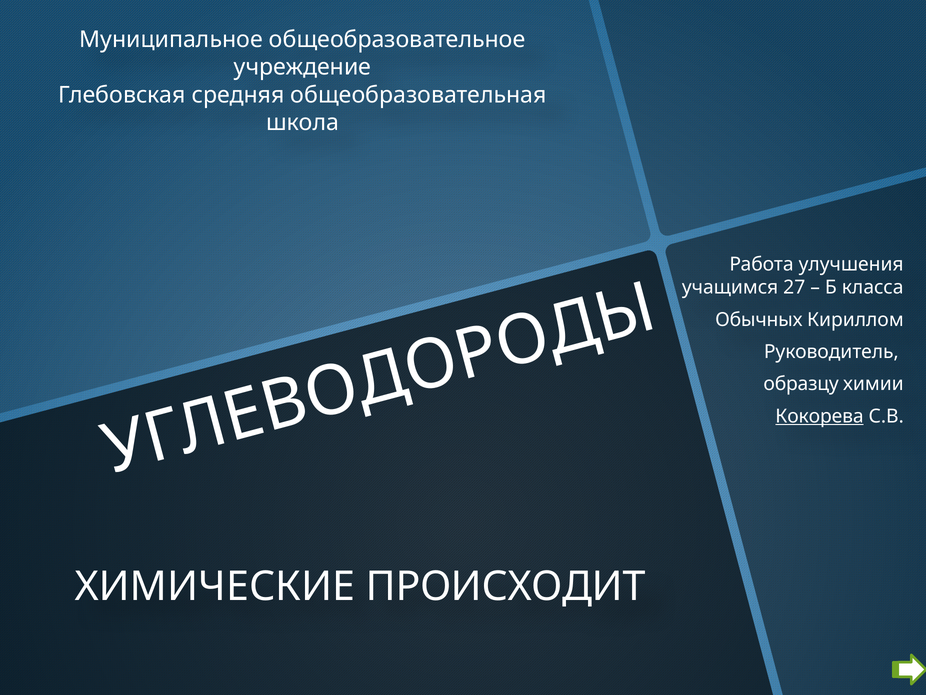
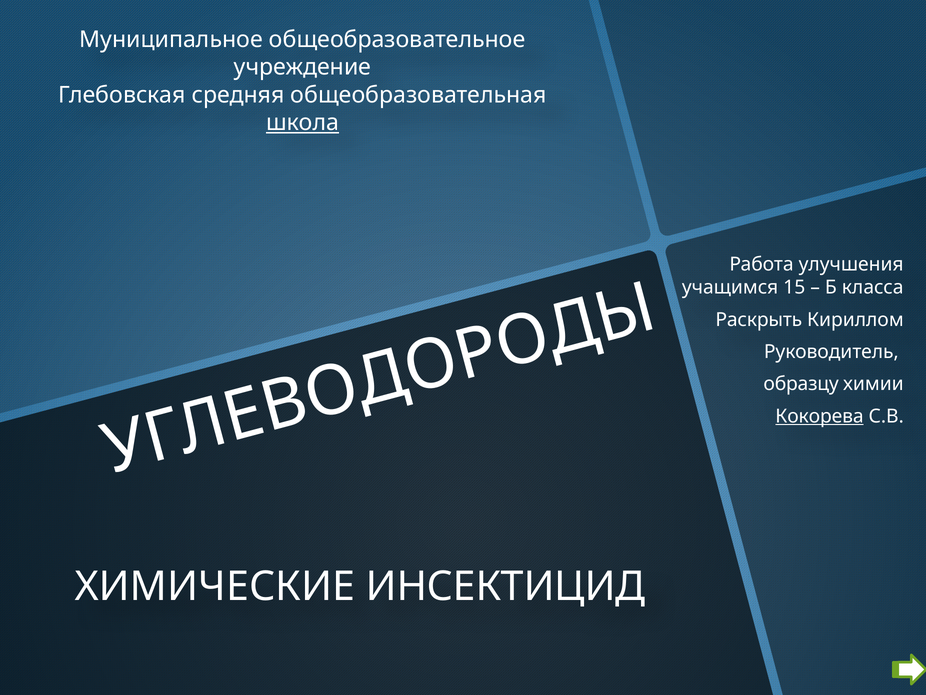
школа underline: none -> present
27: 27 -> 15
Обычных: Обычных -> Раскрыть
ПРОИСХОДИТ: ПРОИСХОДИТ -> ИНСЕКТИЦИД
